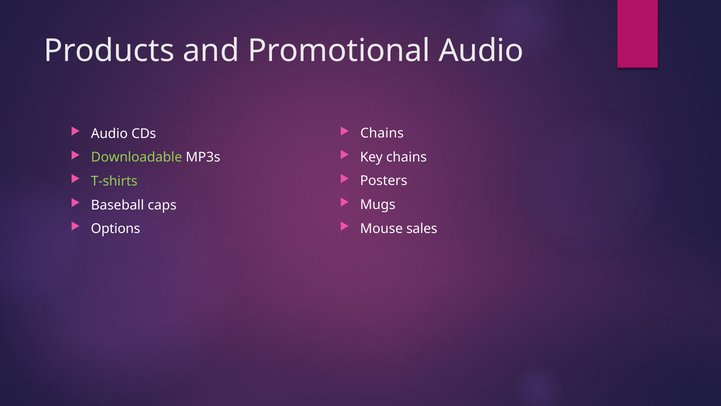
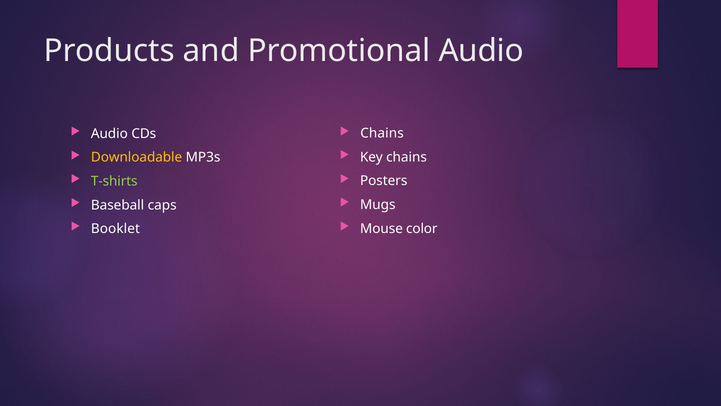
Downloadable colour: light green -> yellow
sales: sales -> color
Options: Options -> Booklet
